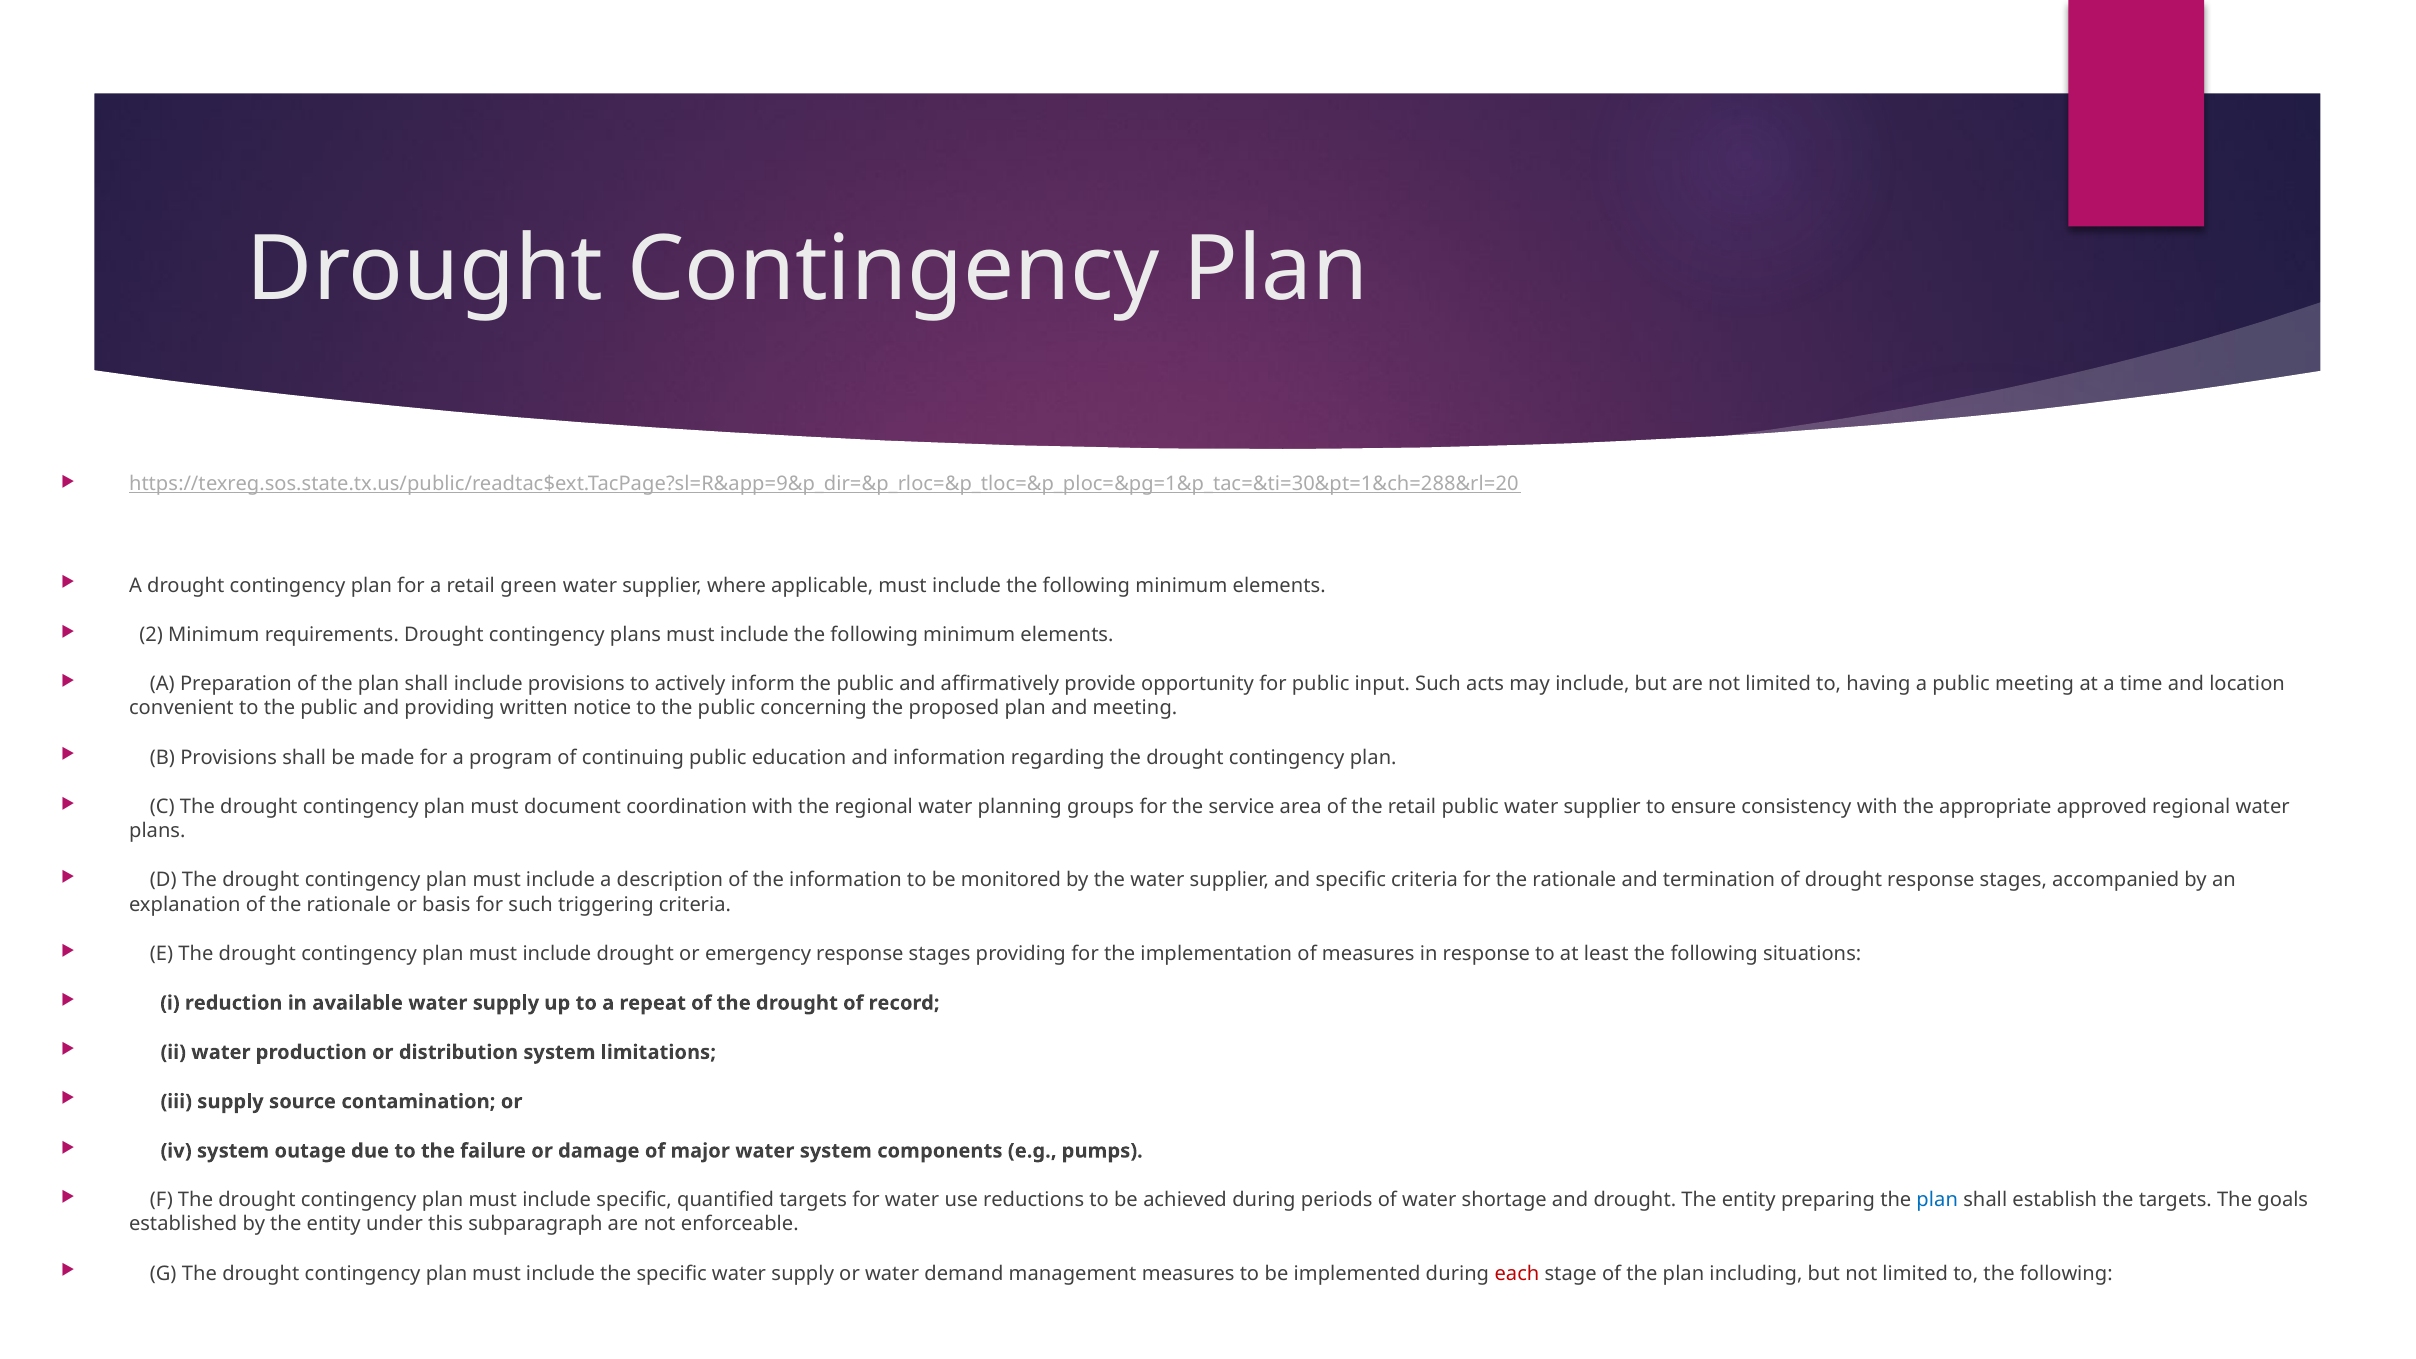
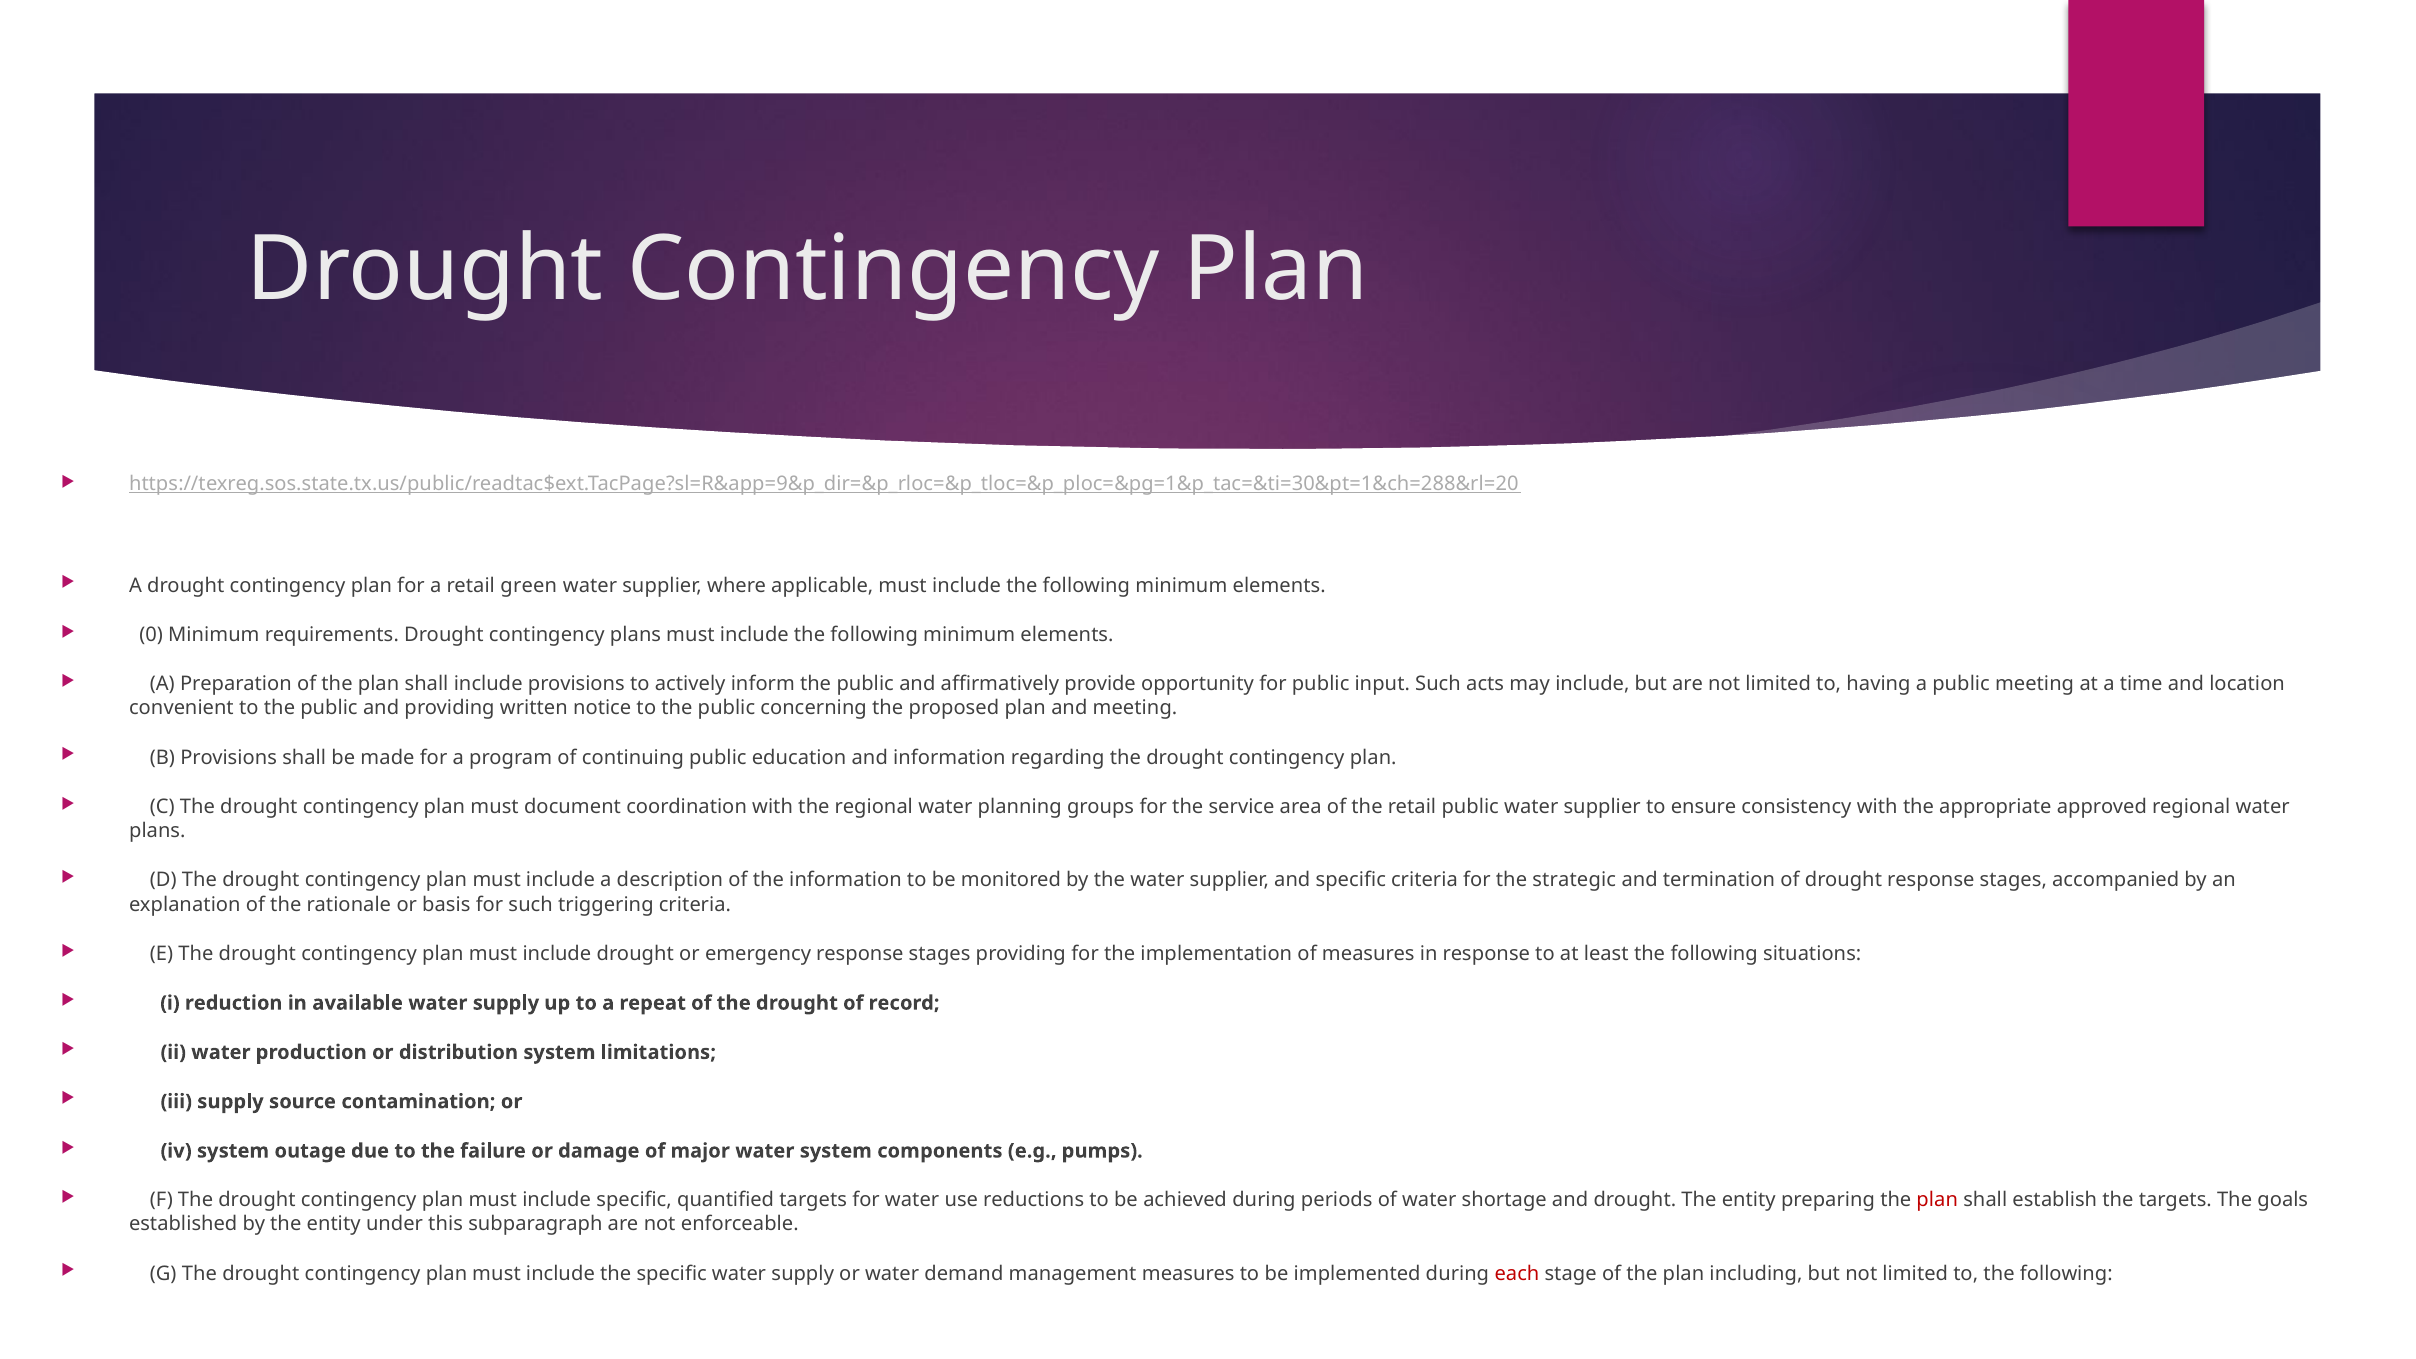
2: 2 -> 0
for the rationale: rationale -> strategic
plan at (1937, 1200) colour: blue -> red
